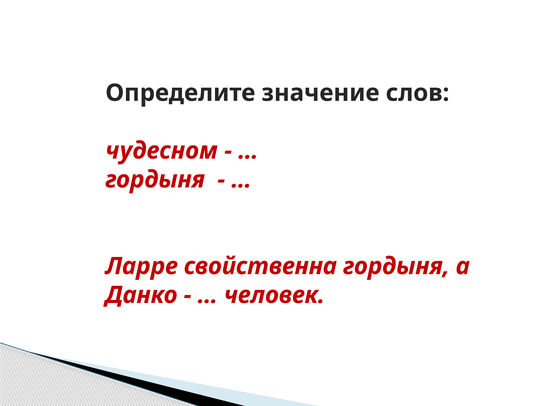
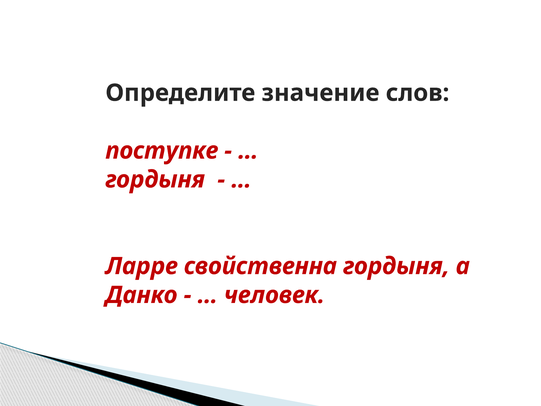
чудесном: чудесном -> поступке
